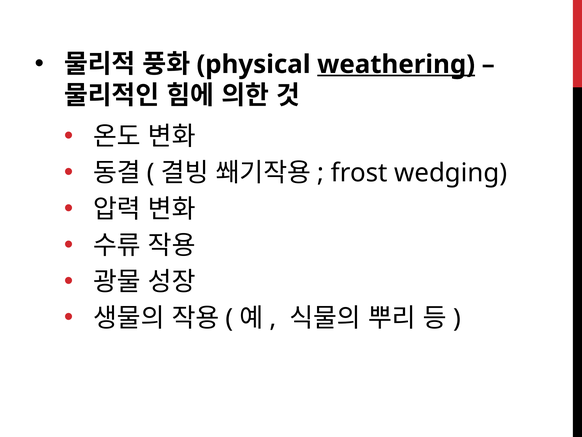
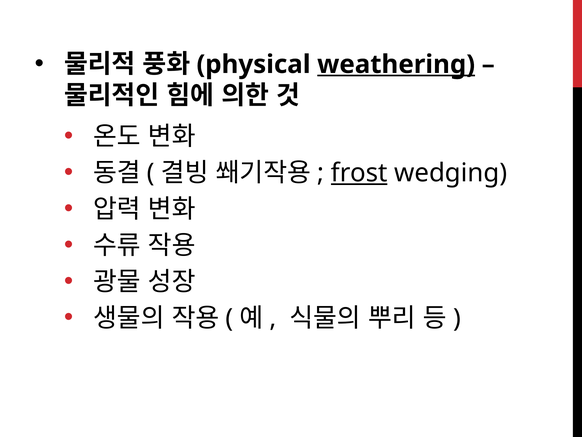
frost underline: none -> present
